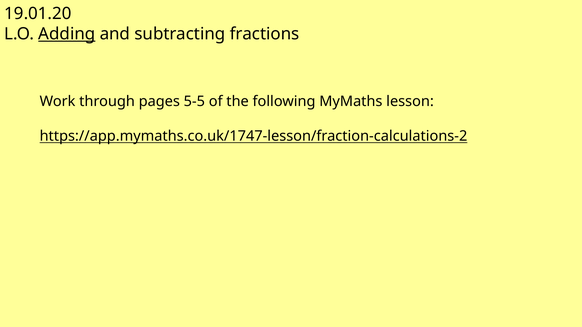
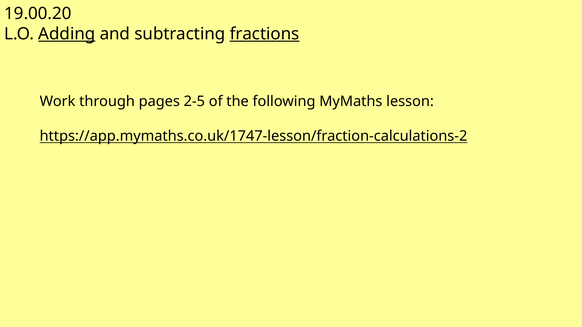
19.01.20: 19.01.20 -> 19.00.20
fractions underline: none -> present
5-5: 5-5 -> 2-5
